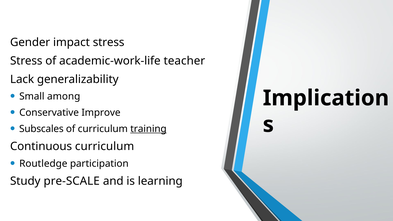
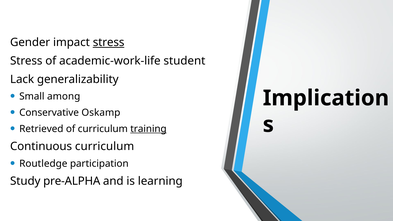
stress at (109, 42) underline: none -> present
teacher: teacher -> student
Improve: Improve -> Oskamp
Subscales: Subscales -> Retrieved
pre-SCALE: pre-SCALE -> pre-ALPHA
